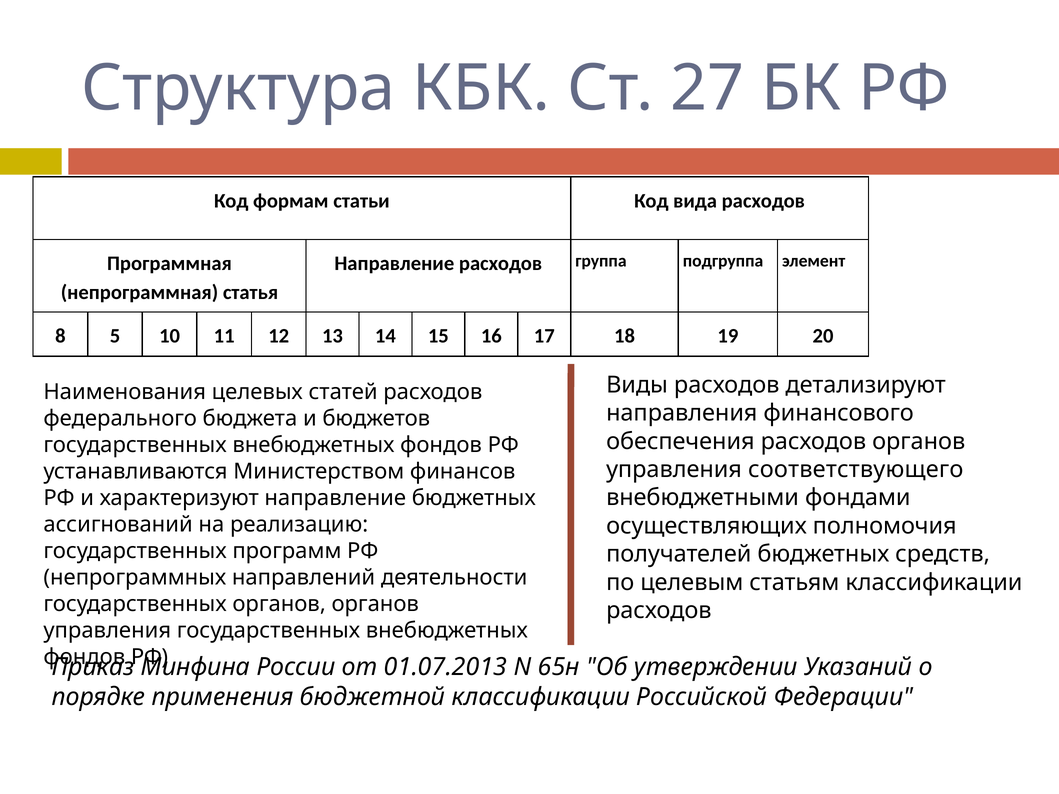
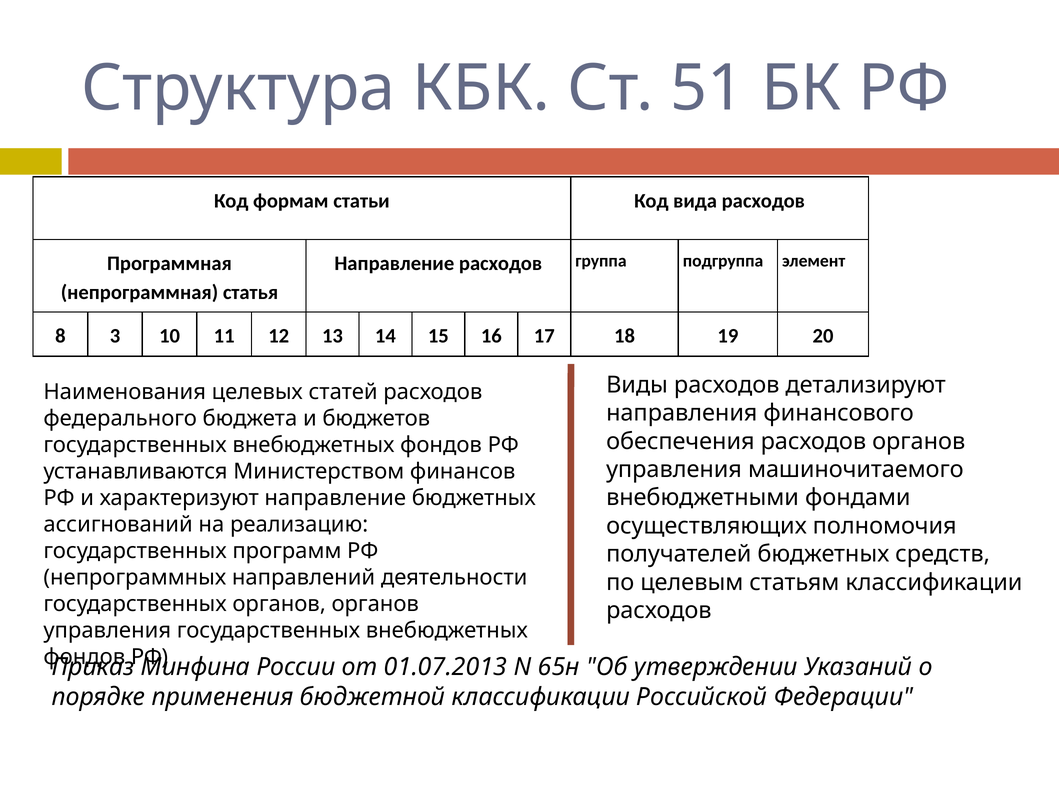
27: 27 -> 51
5: 5 -> 3
соответствующего: соответствующего -> машиночитаемого
